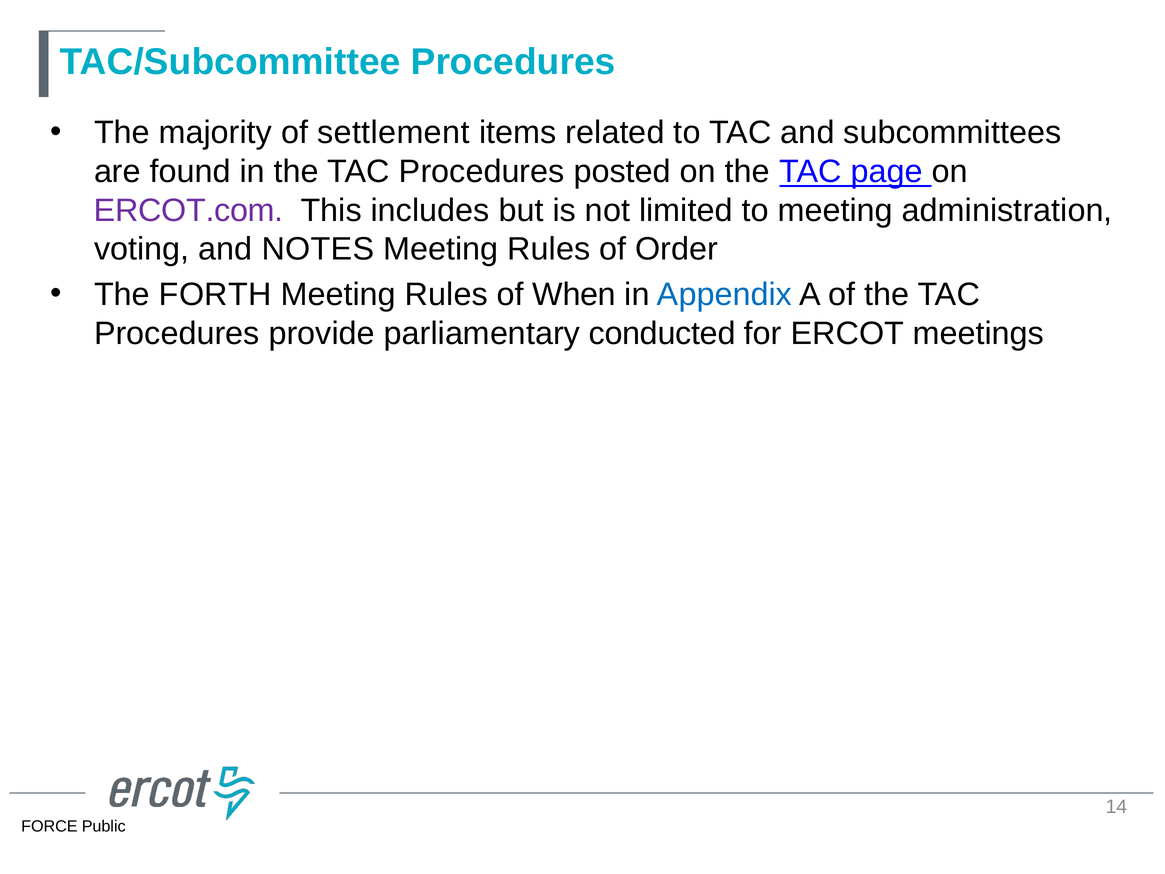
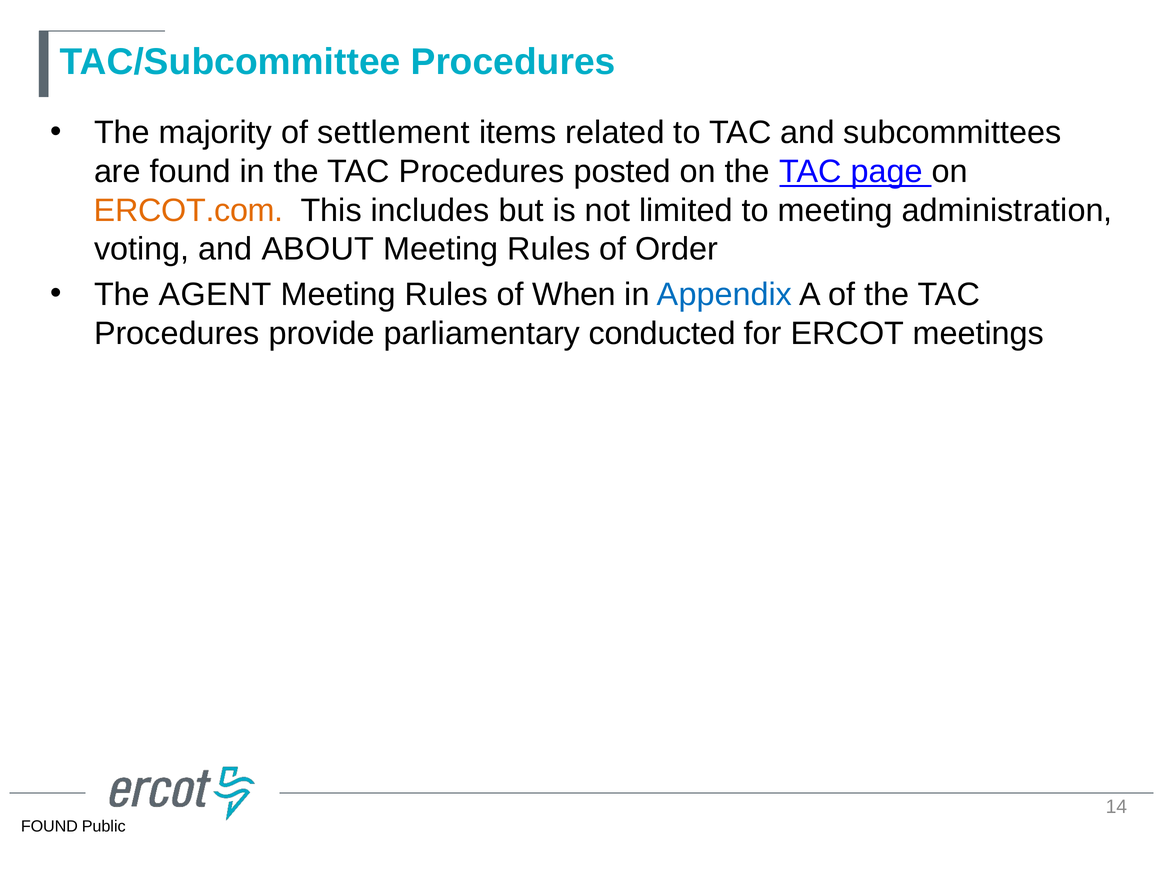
ERCOT.com colour: purple -> orange
NOTES: NOTES -> ABOUT
FORTH: FORTH -> AGENT
FORCE at (49, 826): FORCE -> FOUND
